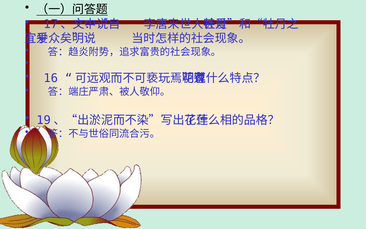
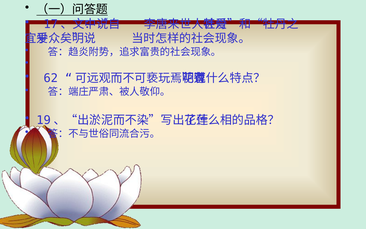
16: 16 -> 62
